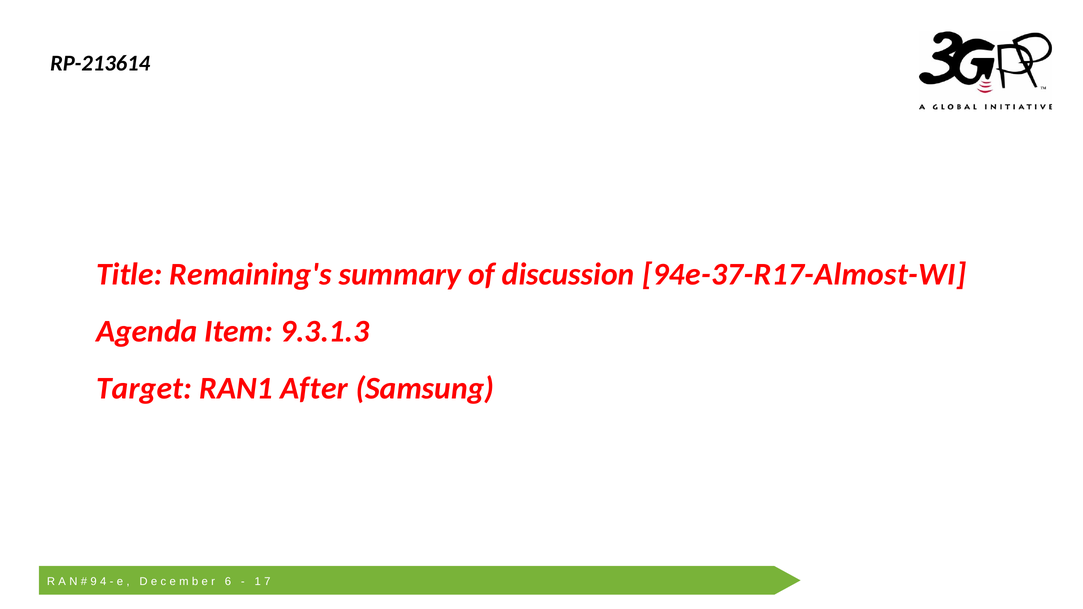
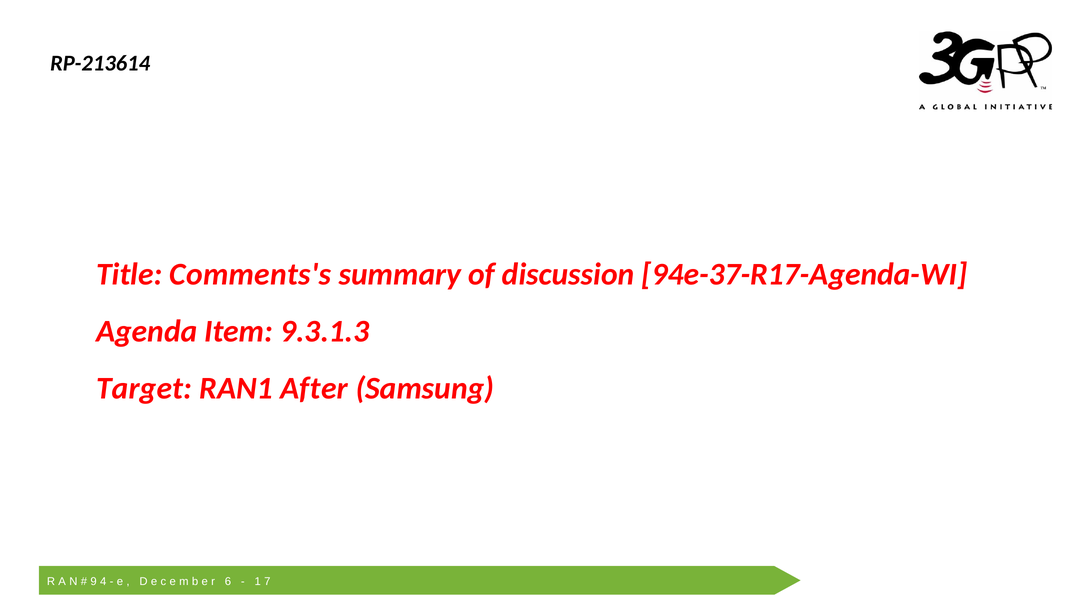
Remaining's: Remaining's -> Comments's
94e-37-R17-Almost-WI: 94e-37-R17-Almost-WI -> 94e-37-R17-Agenda-WI
